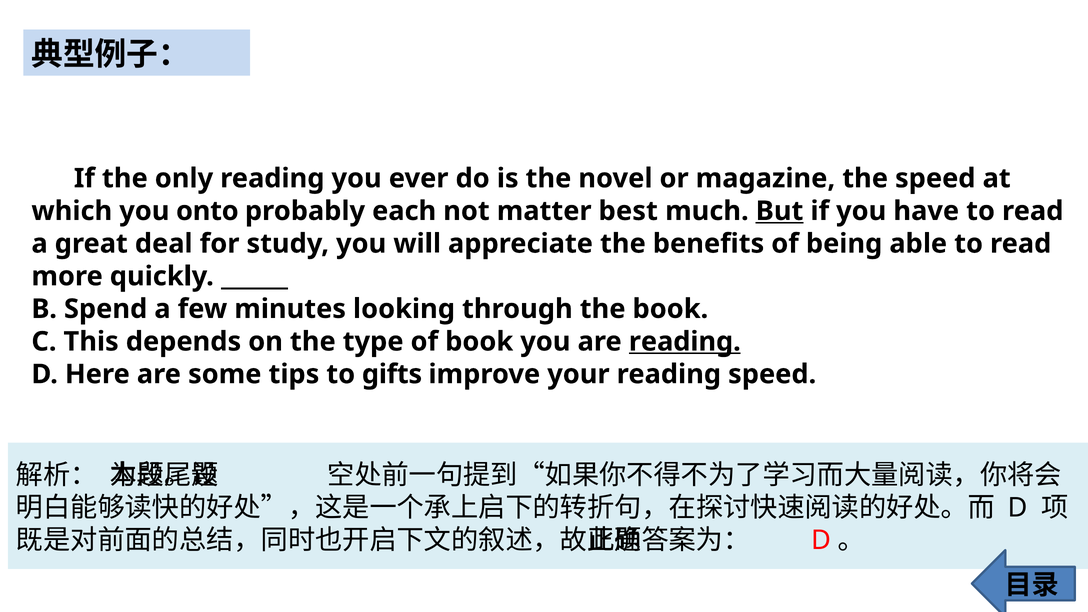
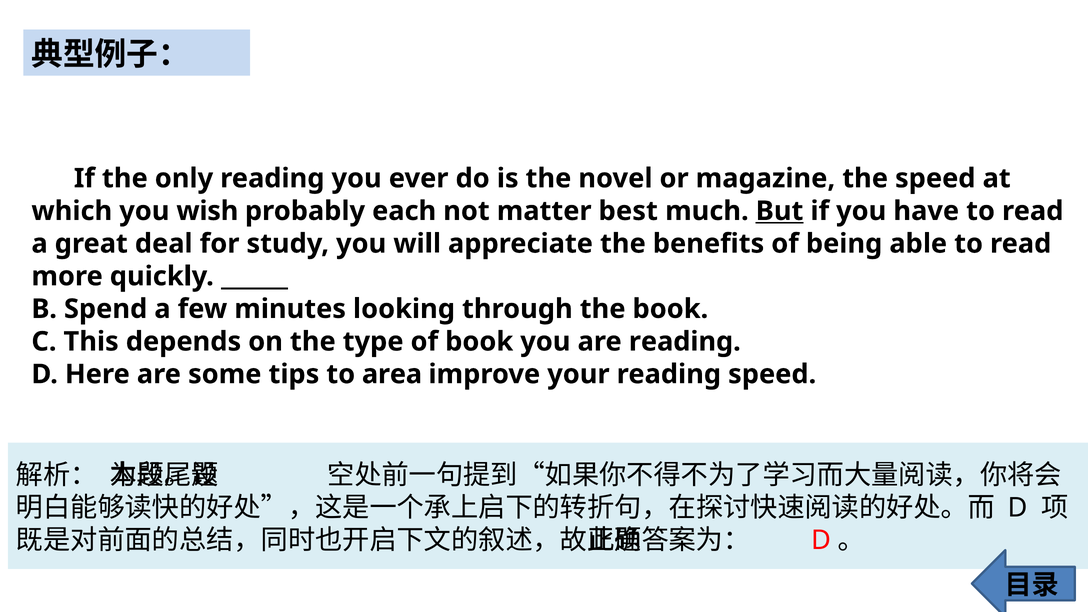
onto: onto -> wish
reading at (685, 342) underline: present -> none
gifts: gifts -> area
